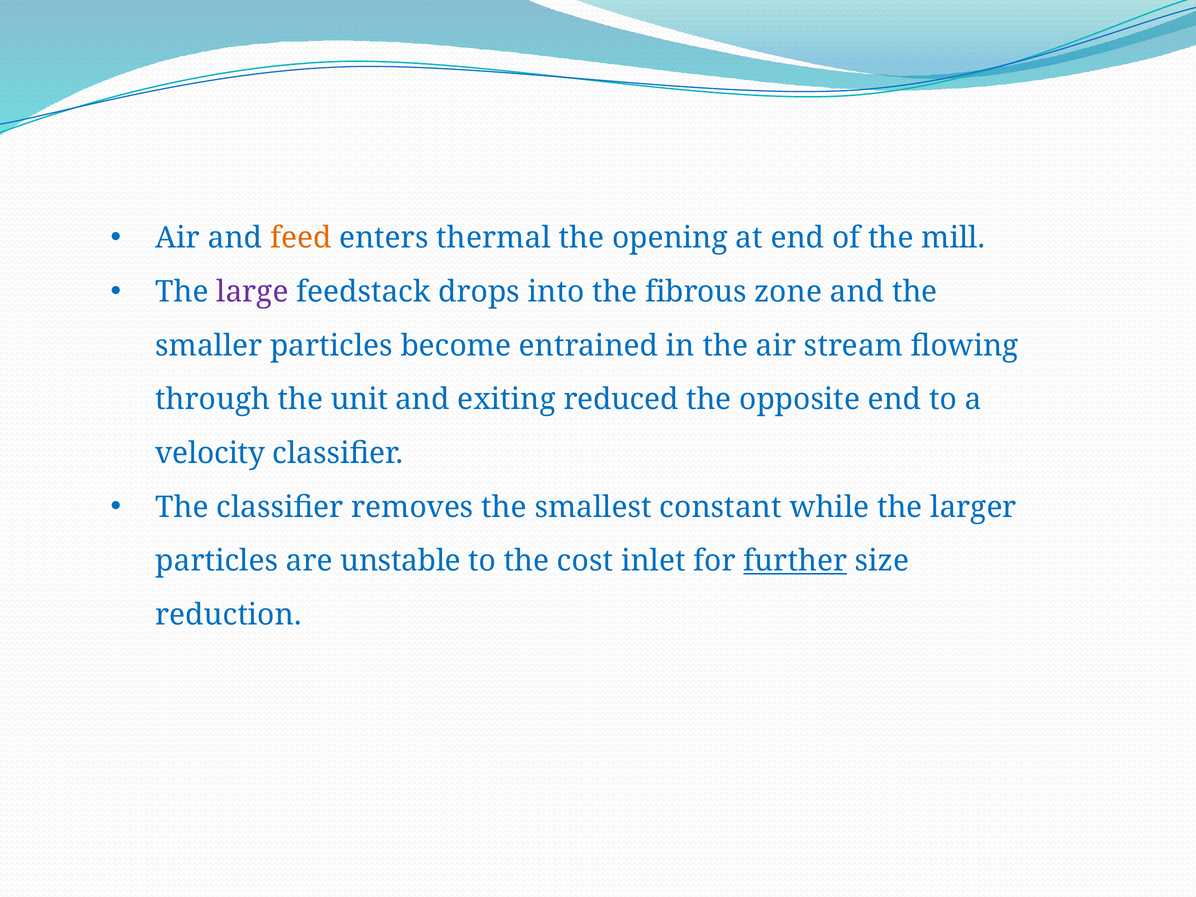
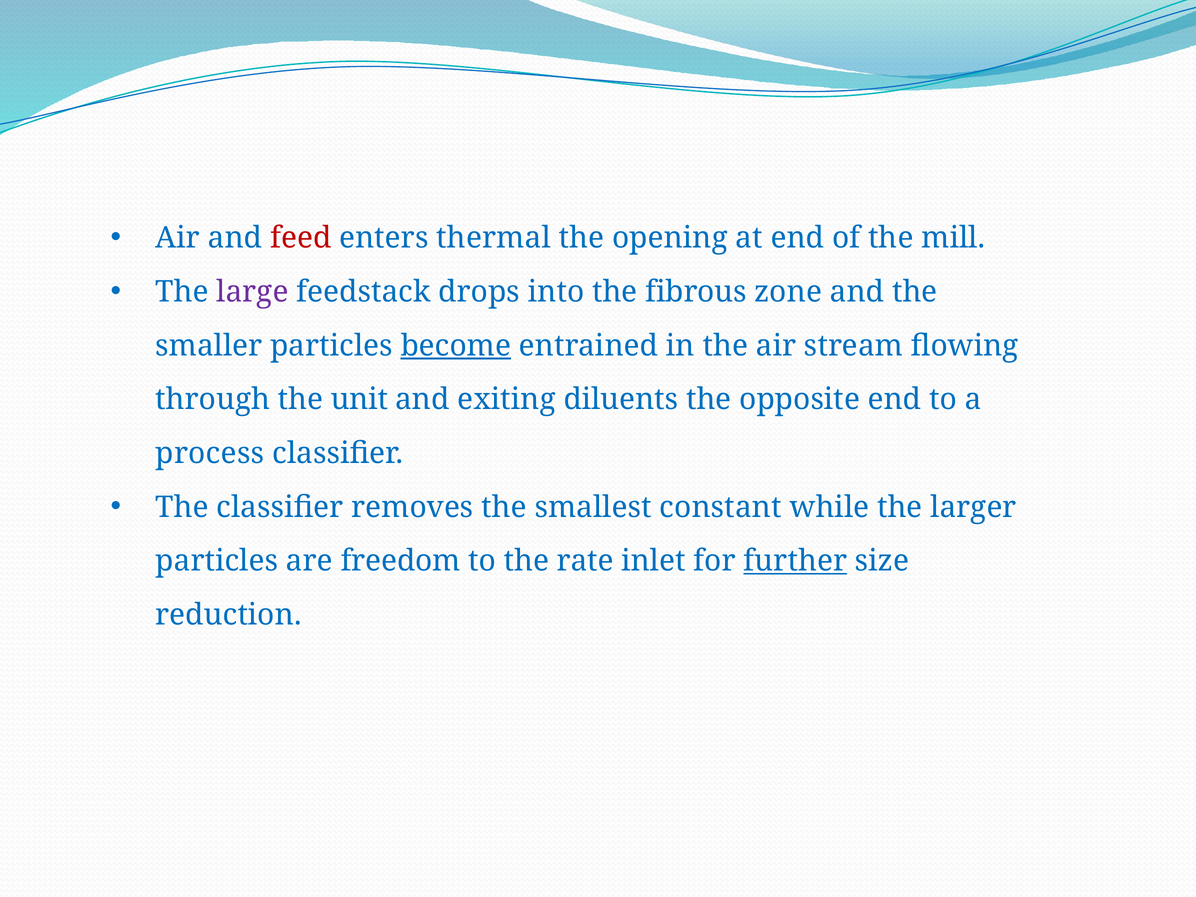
feed colour: orange -> red
become underline: none -> present
reduced: reduced -> diluents
velocity: velocity -> process
unstable: unstable -> freedom
cost: cost -> rate
